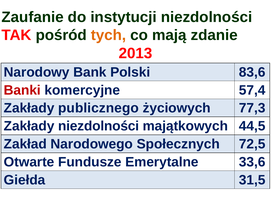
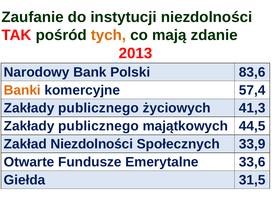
Banki colour: red -> orange
77,3: 77,3 -> 41,3
niezdolności at (99, 126): niezdolności -> publicznego
Zakład Narodowego: Narodowego -> Niezdolności
72,5: 72,5 -> 33,9
